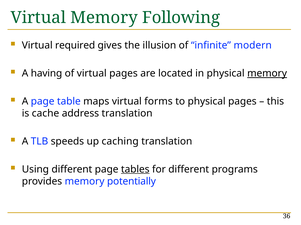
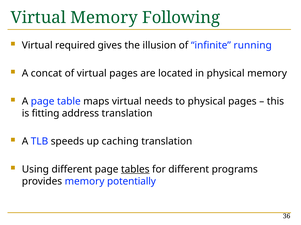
modern: modern -> running
having: having -> concat
memory at (267, 74) underline: present -> none
forms: forms -> needs
cache: cache -> fitting
